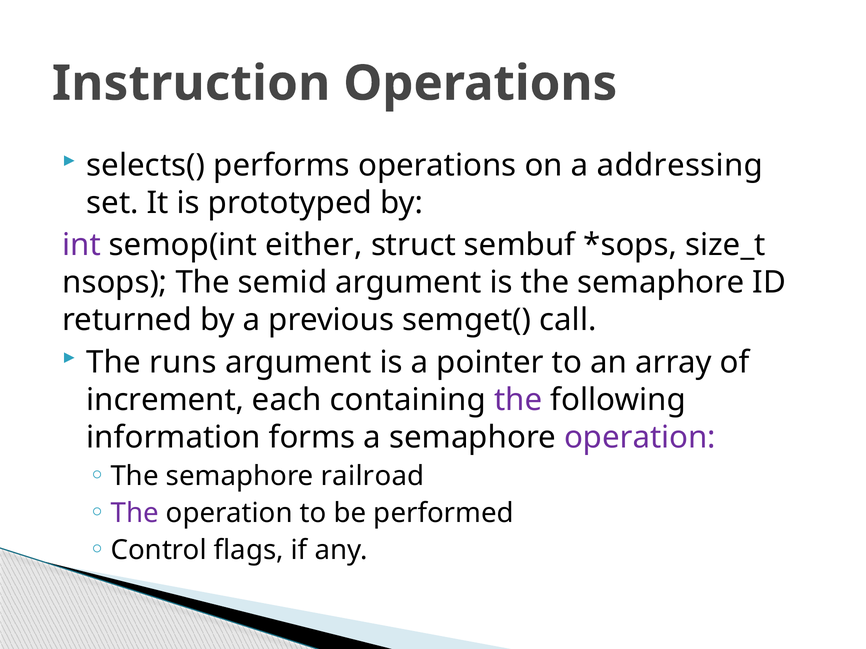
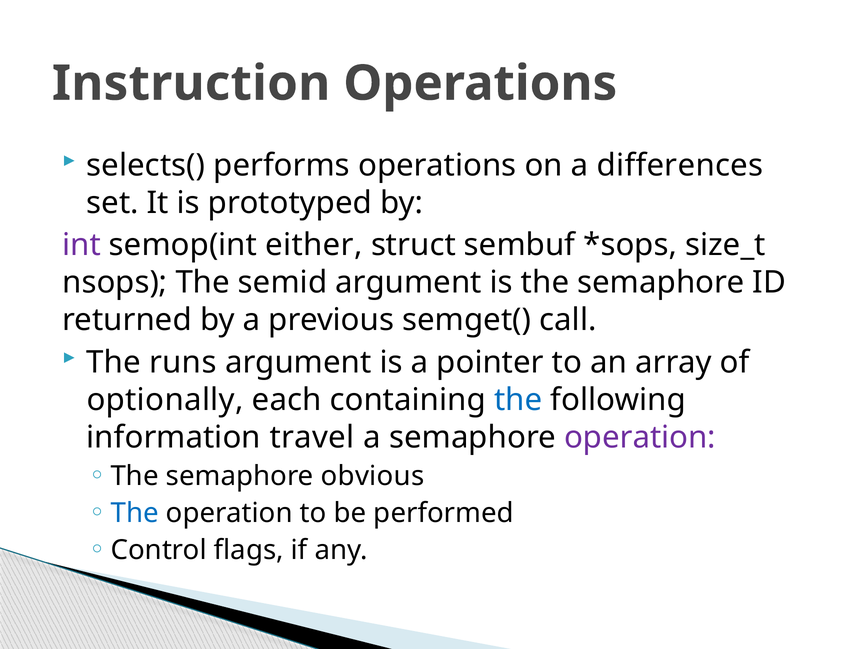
addressing: addressing -> differences
increment: increment -> optionally
the at (518, 400) colour: purple -> blue
forms: forms -> travel
railroad: railroad -> obvious
The at (135, 514) colour: purple -> blue
